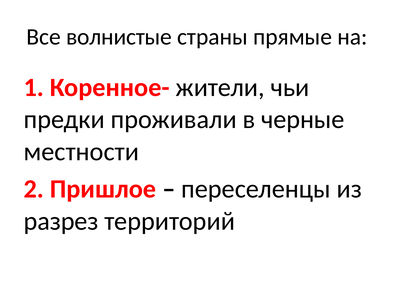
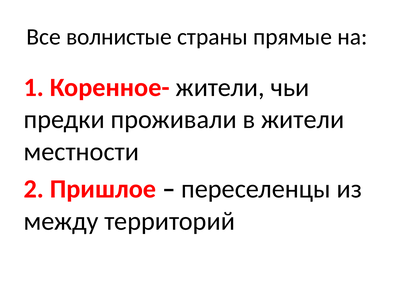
в черные: черные -> жители
разрез: разрез -> между
